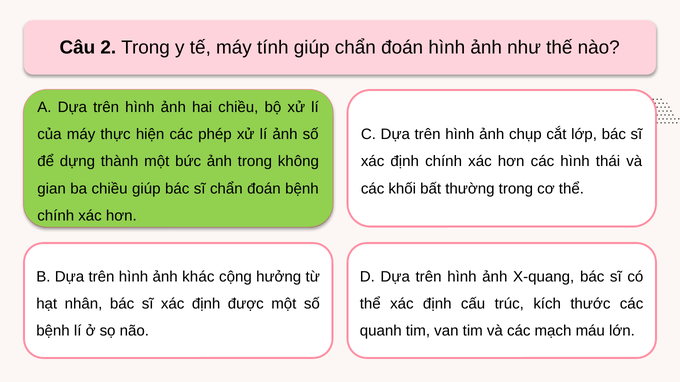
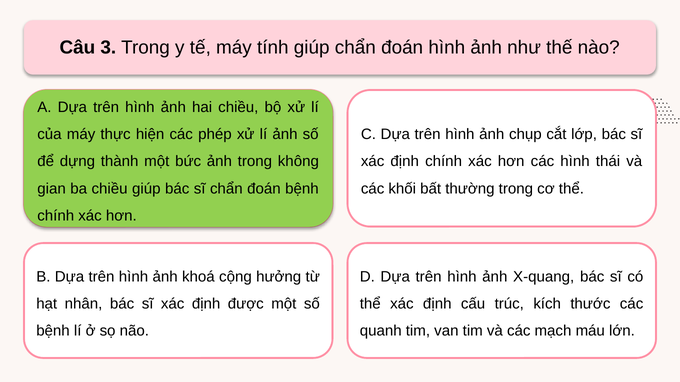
2: 2 -> 3
khác: khác -> khoá
